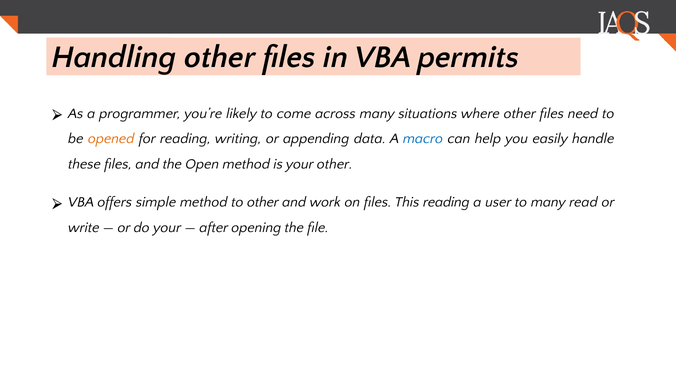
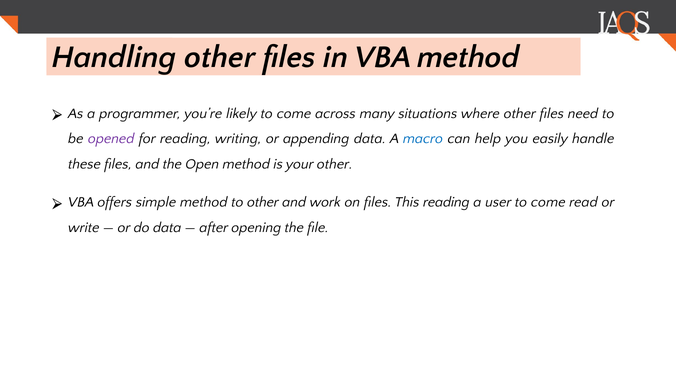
VBA permits: permits -> method
opened colour: orange -> purple
user to many: many -> come
do your: your -> data
